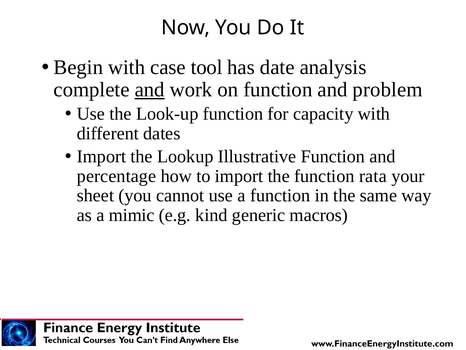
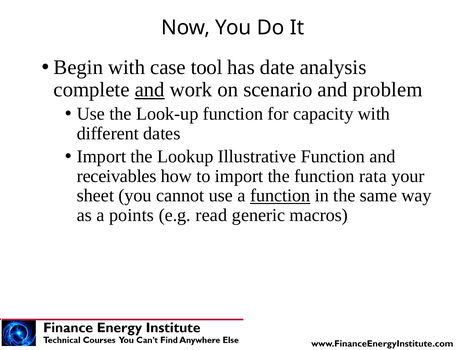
on function: function -> scenario
percentage: percentage -> receivables
function at (280, 195) underline: none -> present
mimic: mimic -> points
kind: kind -> read
